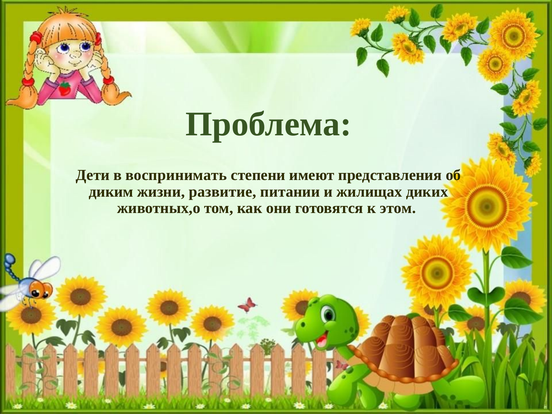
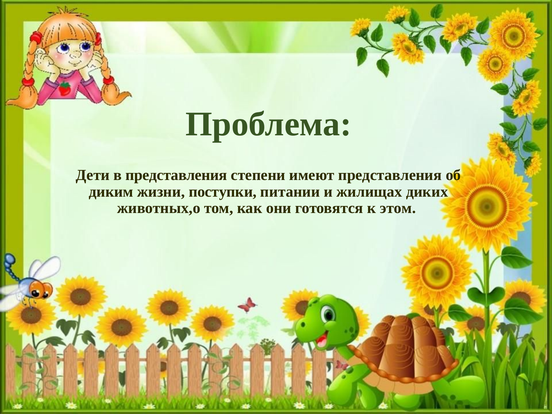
в воспринимать: воспринимать -> представления
развитие: развитие -> поступки
